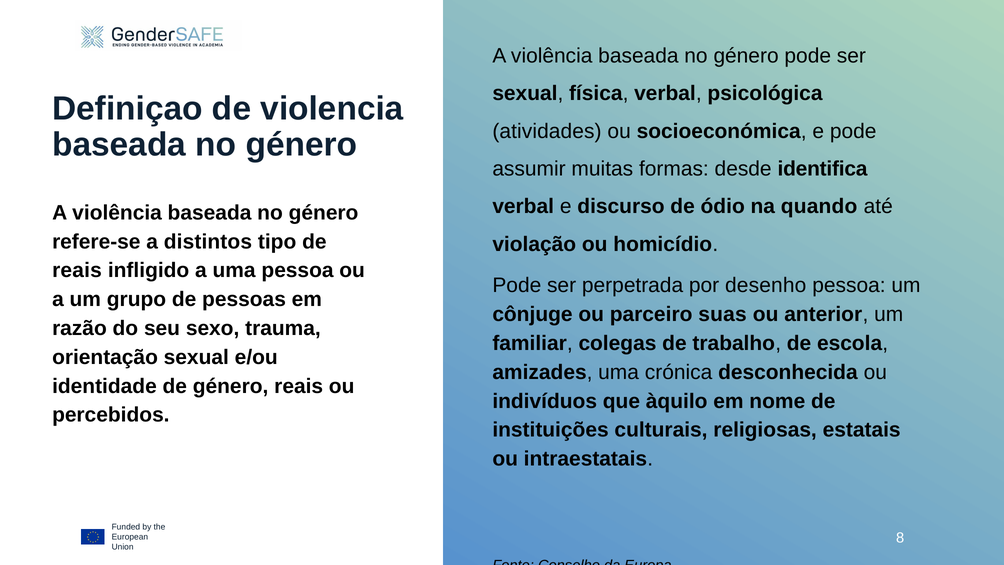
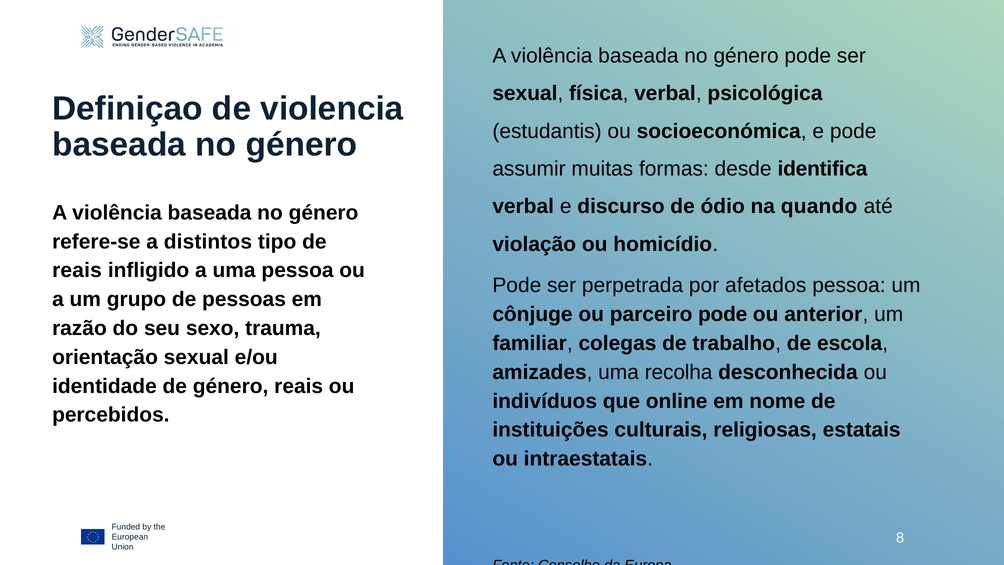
atividades: atividades -> estudantis
desenho: desenho -> afetados
parceiro suas: suas -> pode
crónica: crónica -> recolha
àquilo: àquilo -> online
